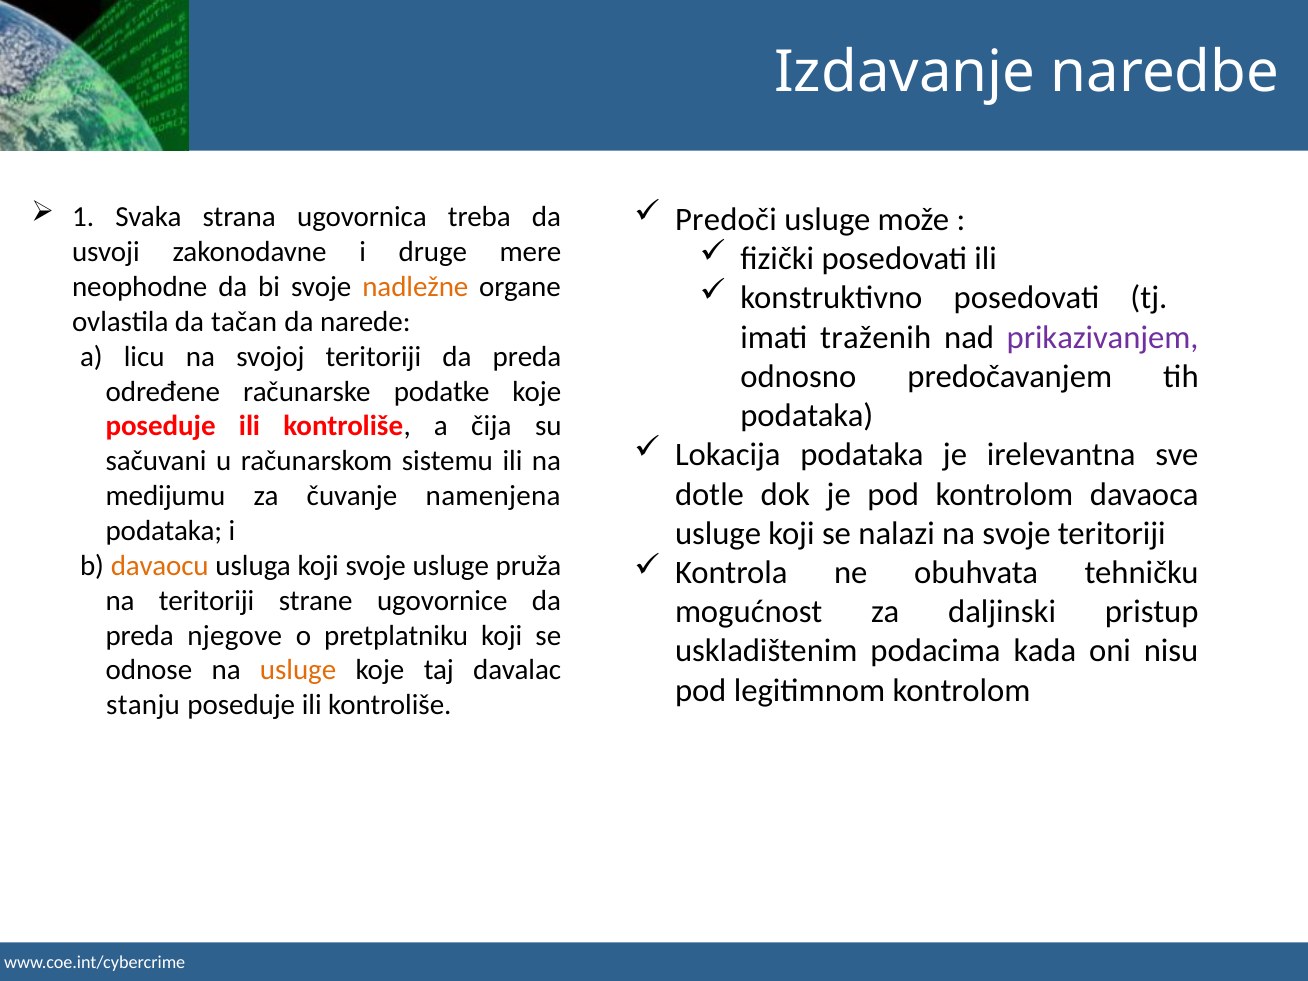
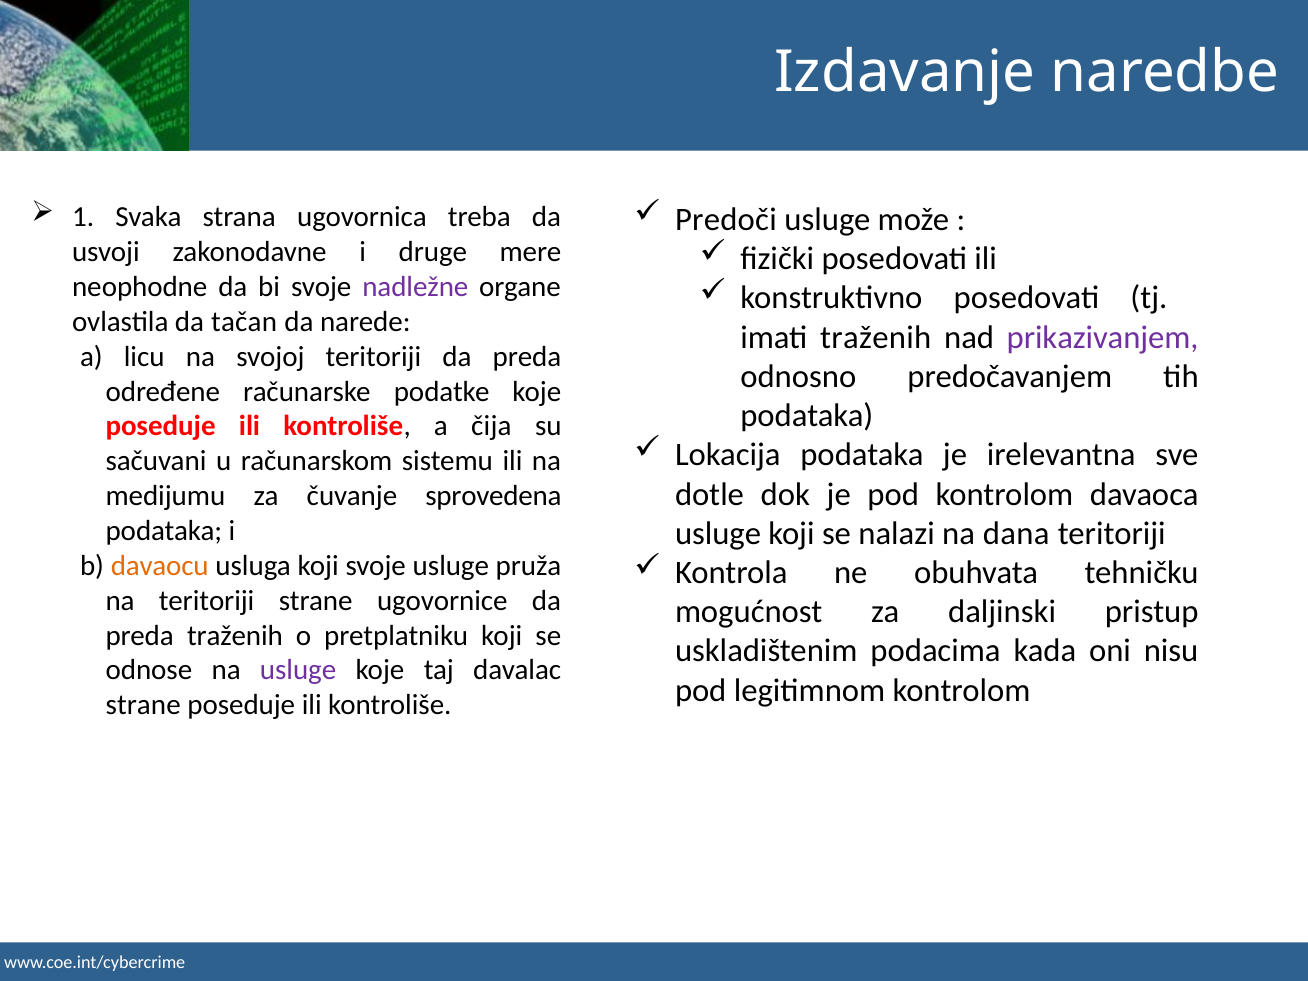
nadležne colour: orange -> purple
namenjena: namenjena -> sprovedena
na svoje: svoje -> dana
preda njegove: njegove -> traženih
usluge at (298, 670) colour: orange -> purple
stanju at (143, 705): stanju -> strane
